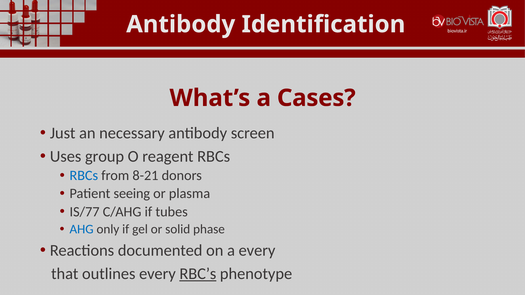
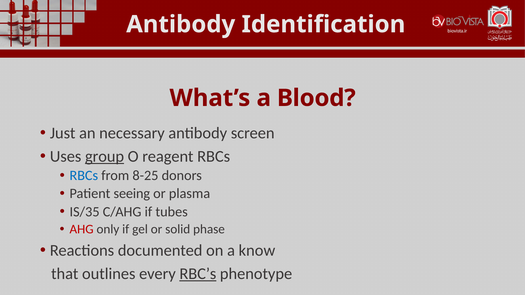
Cases: Cases -> Blood
group underline: none -> present
8-21: 8-21 -> 8-25
IS/77: IS/77 -> IS/35
AHG colour: blue -> red
a every: every -> know
